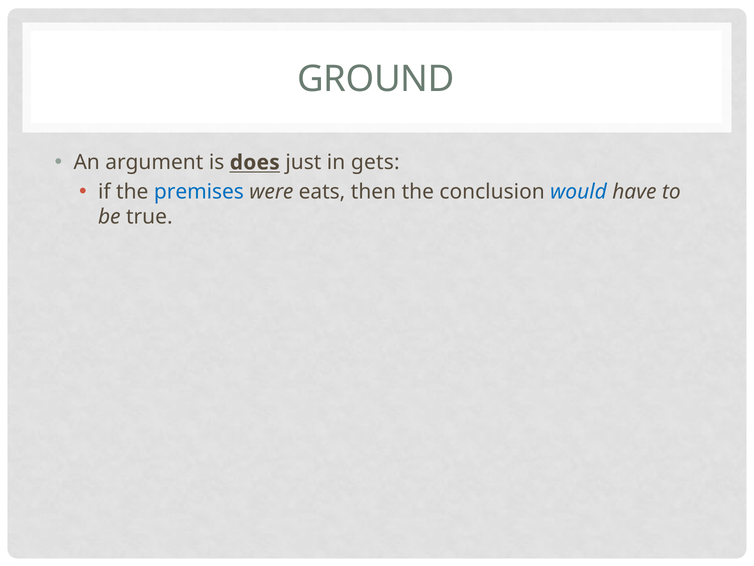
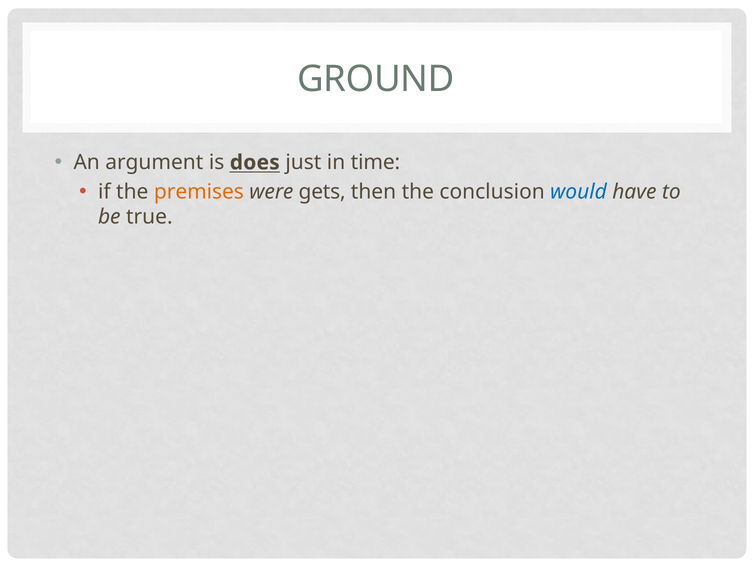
gets: gets -> time
premises colour: blue -> orange
eats: eats -> gets
